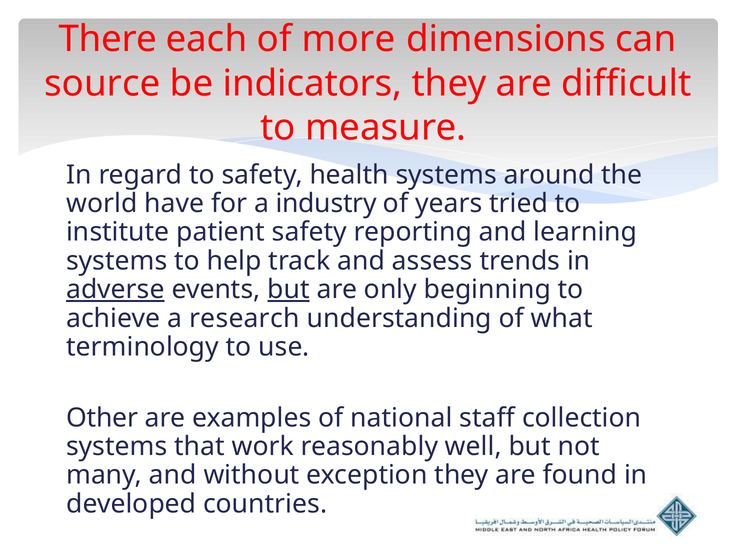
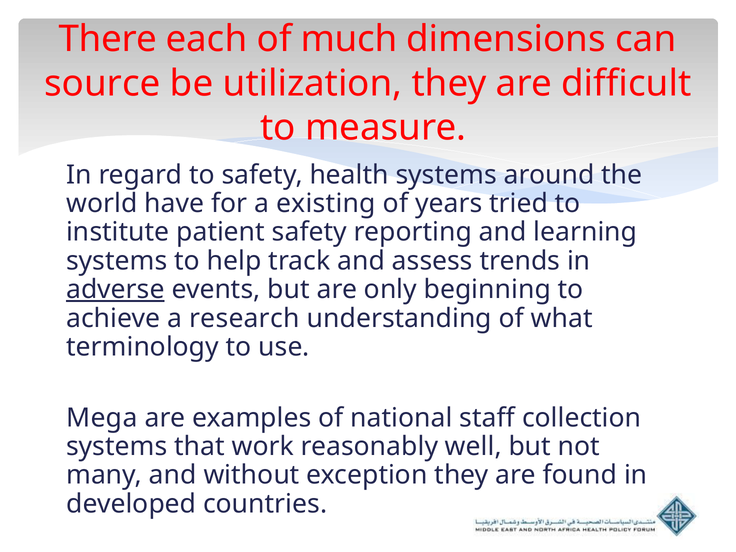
more: more -> much
indicators: indicators -> utilization
industry: industry -> existing
but at (289, 290) underline: present -> none
Other: Other -> Mega
